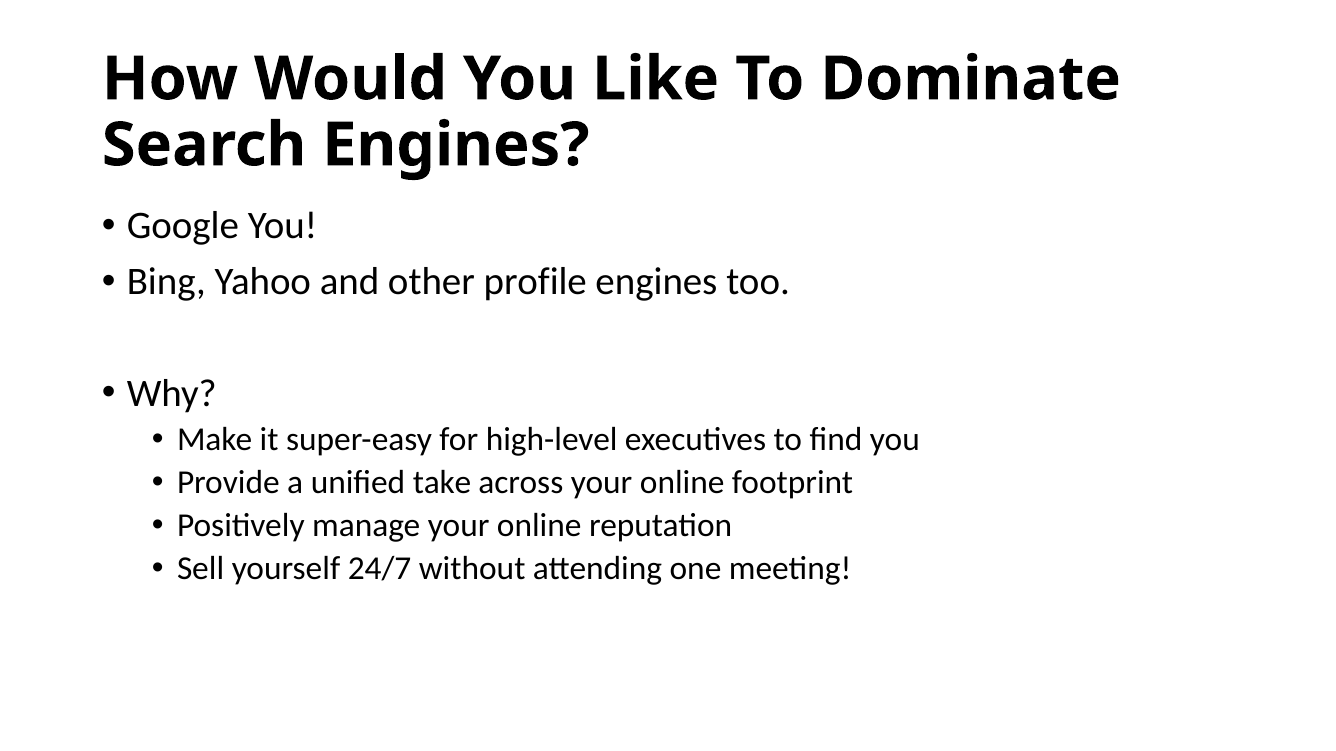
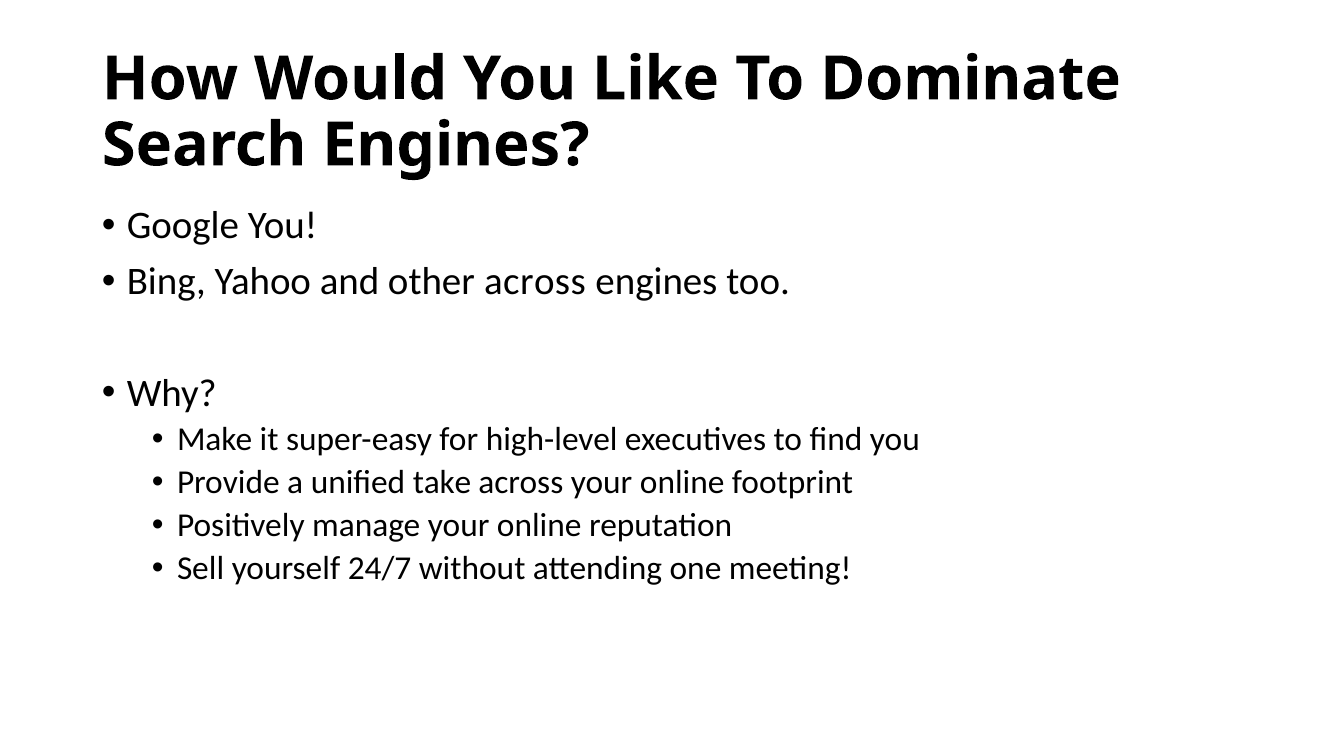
other profile: profile -> across
